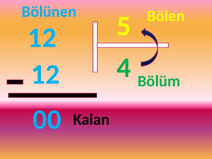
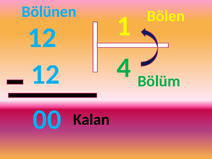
5: 5 -> 1
